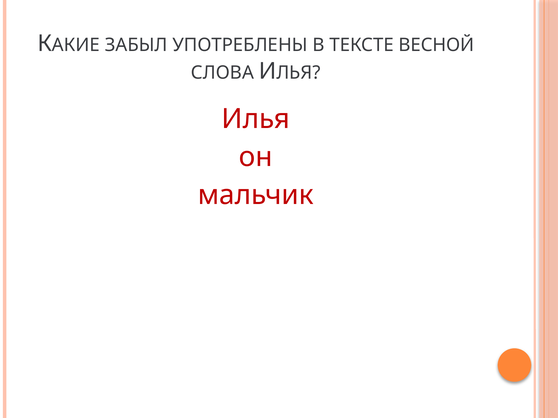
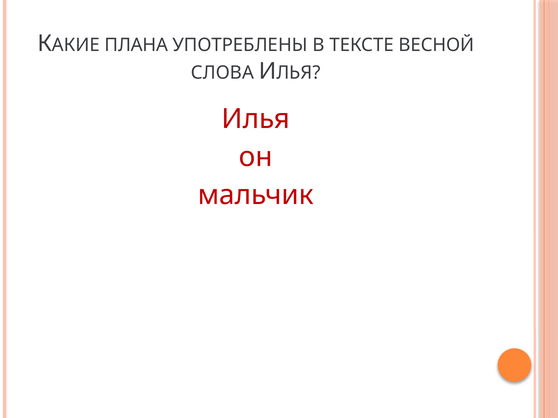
ЗАБЫЛ: ЗАБЫЛ -> ПЛАНА
